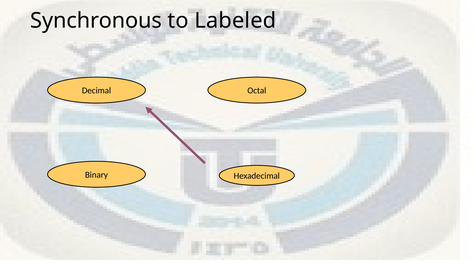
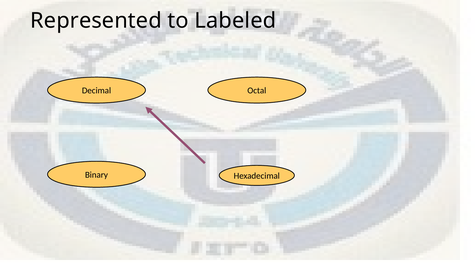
Synchronous: Synchronous -> Represented
